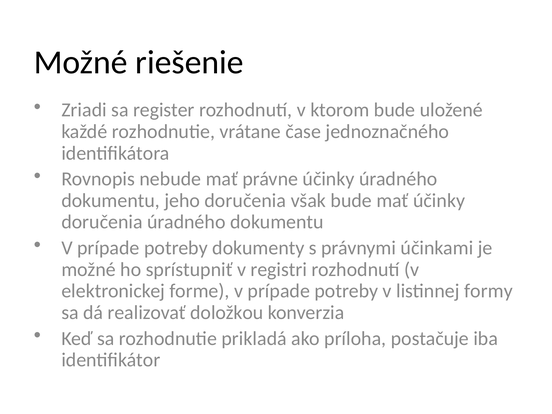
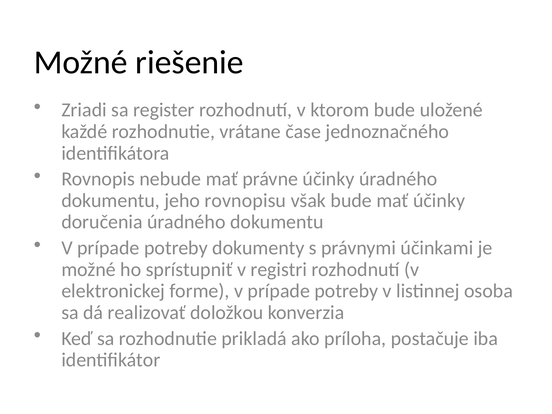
jeho doručenia: doručenia -> rovnopisu
formy: formy -> osoba
